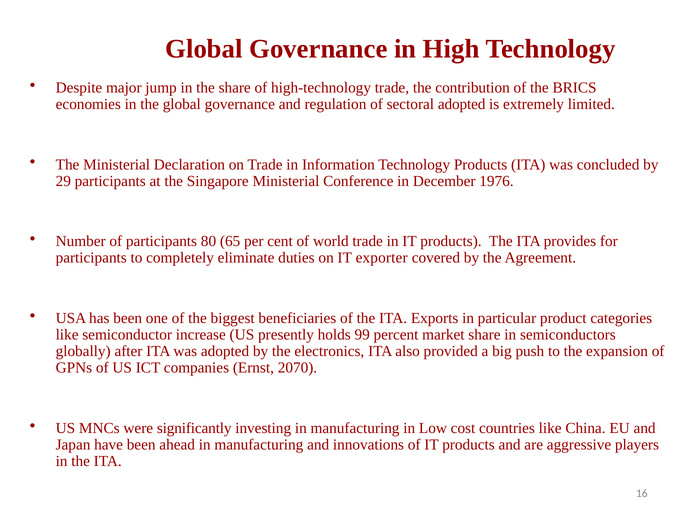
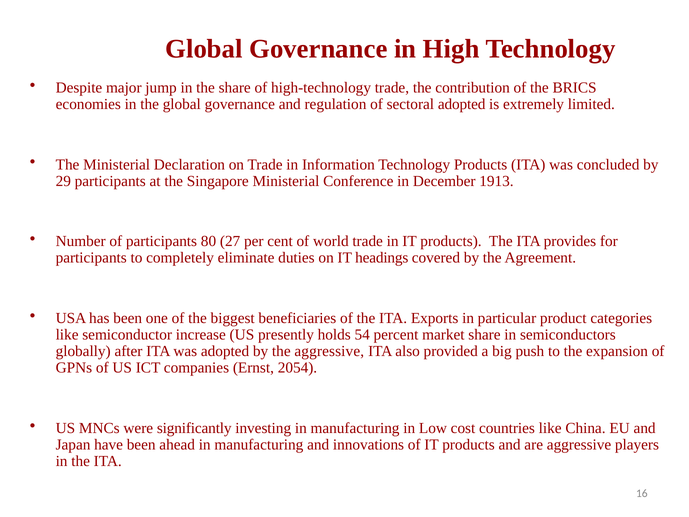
1976: 1976 -> 1913
65: 65 -> 27
exporter: exporter -> headings
99: 99 -> 54
the electronics: electronics -> aggressive
2070: 2070 -> 2054
